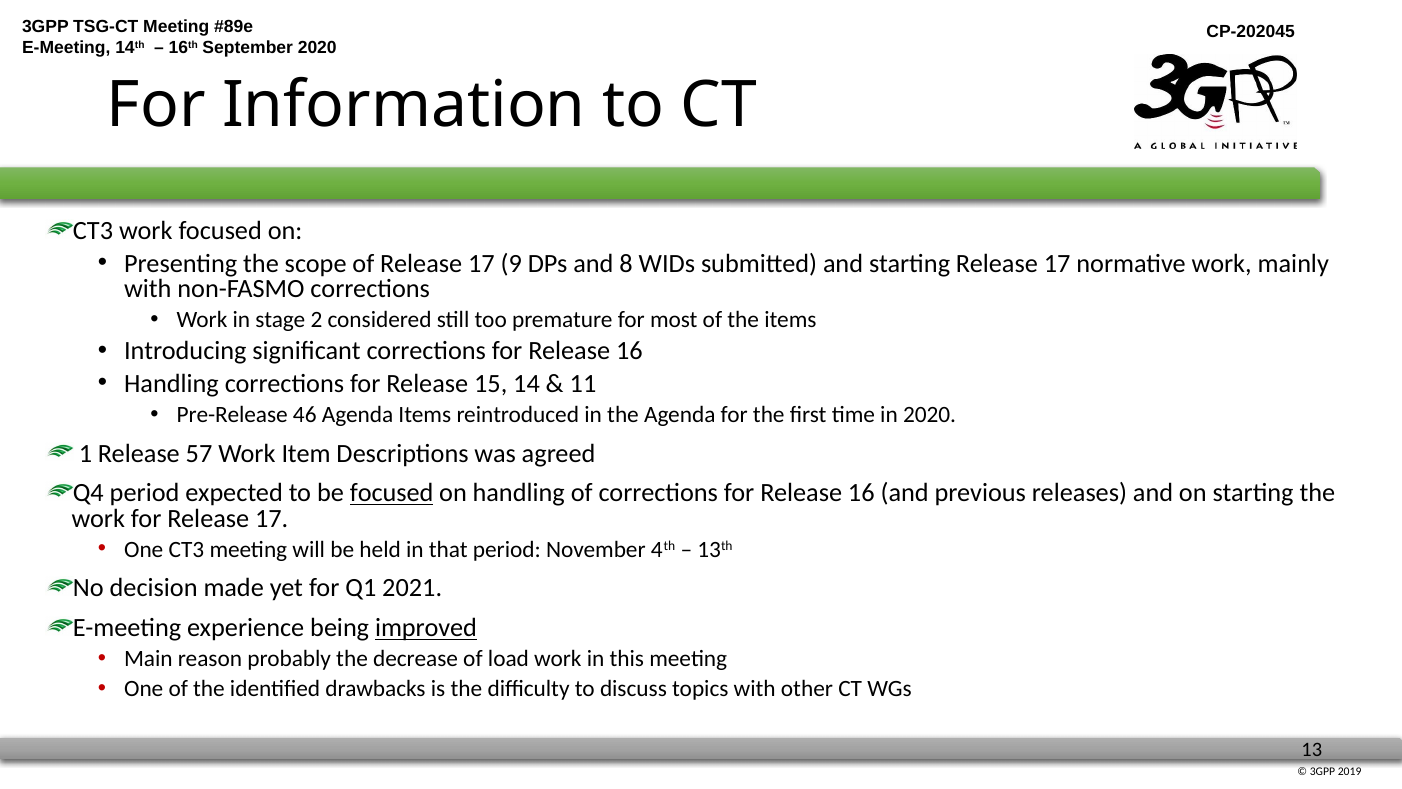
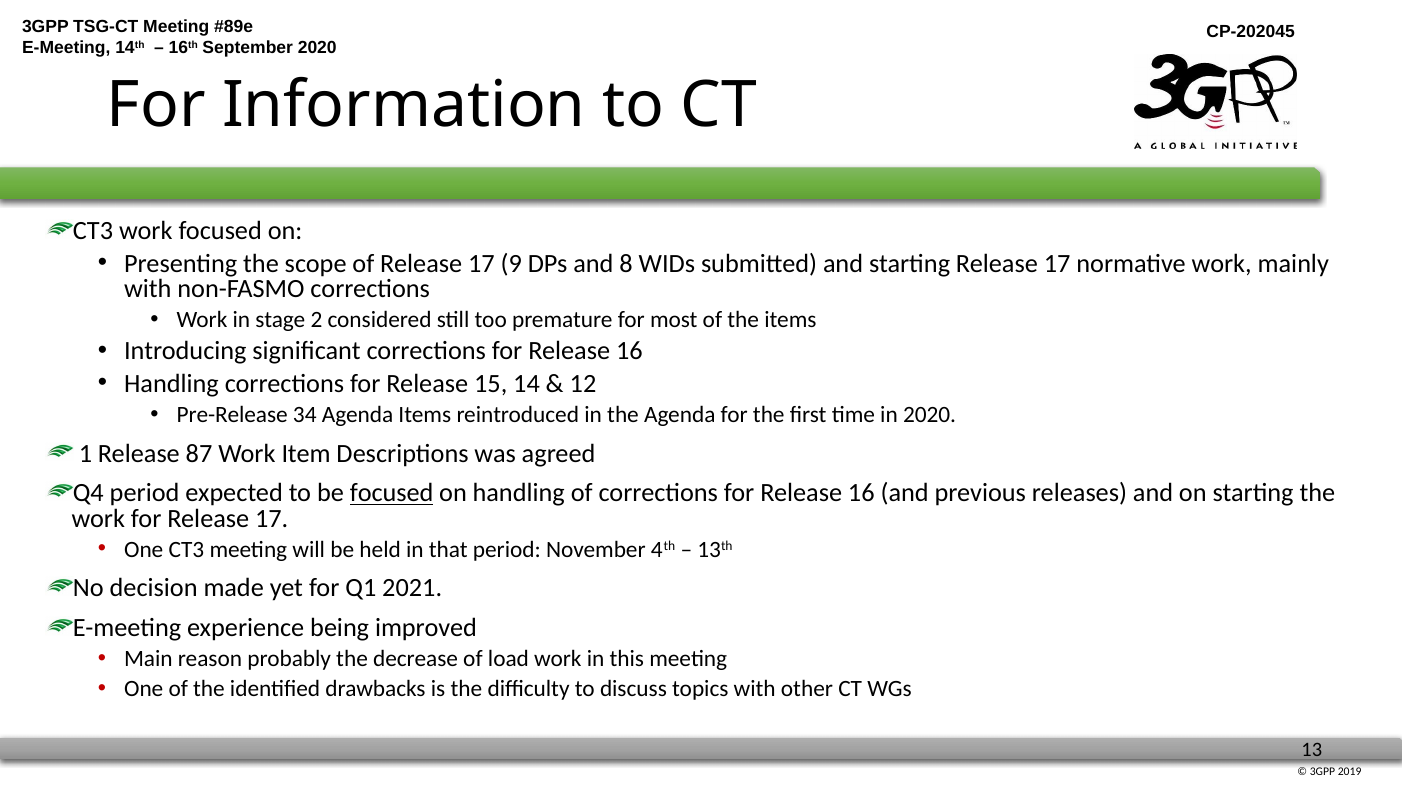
11: 11 -> 12
46: 46 -> 34
57: 57 -> 87
improved underline: present -> none
